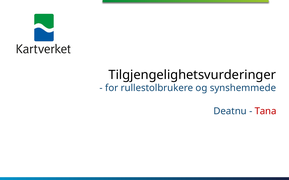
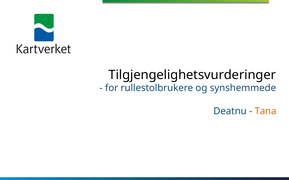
Tana colour: red -> orange
